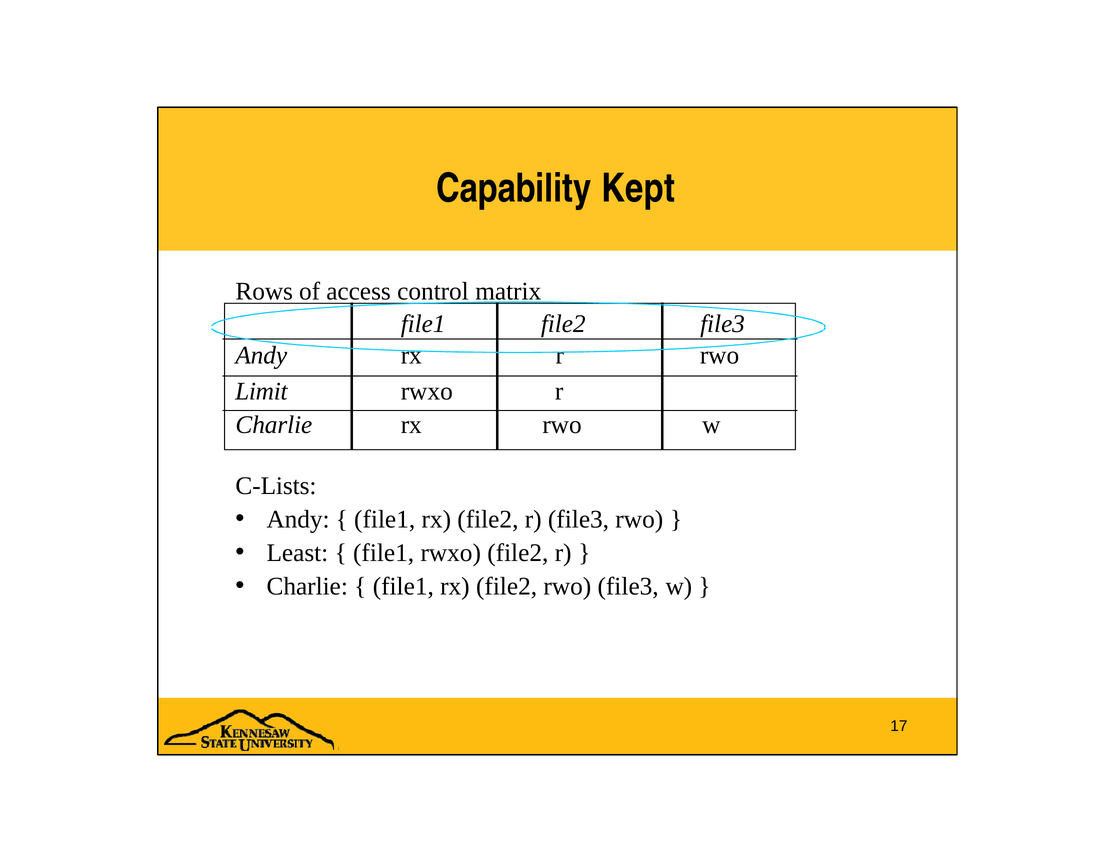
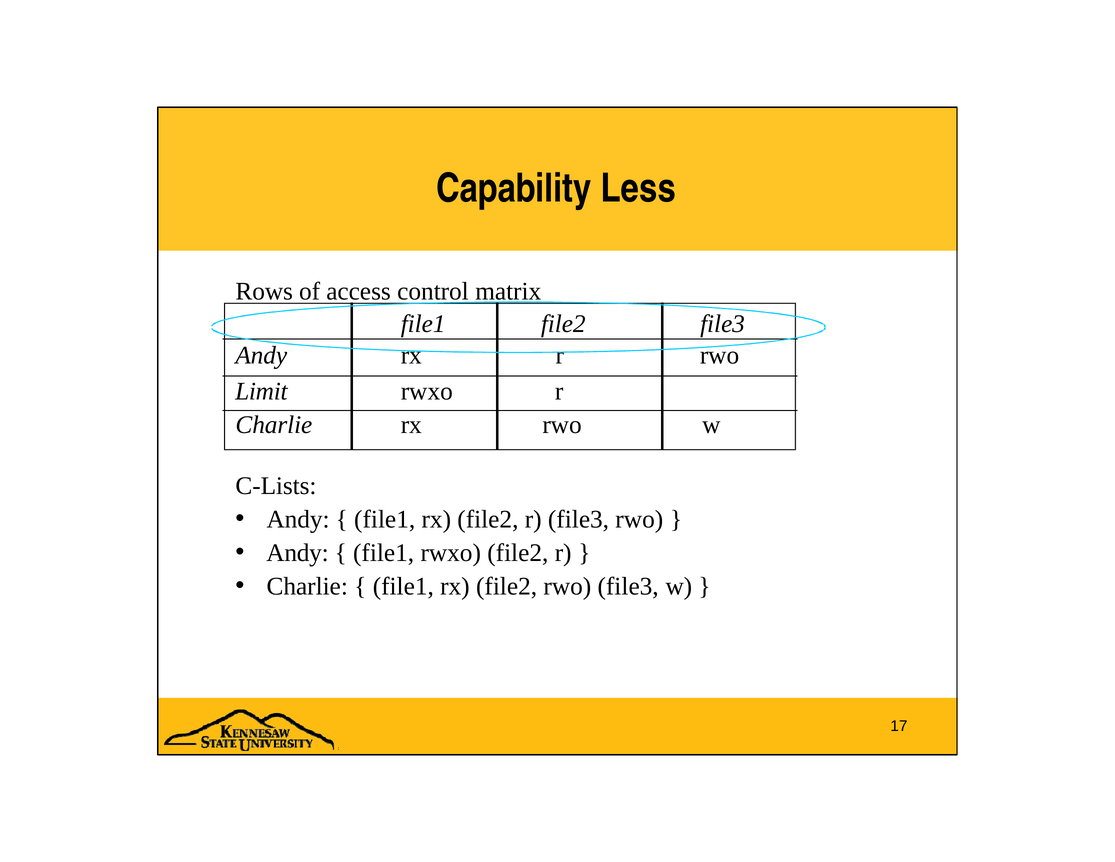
Kept: Kept -> Less
Least at (297, 553): Least -> Andy
